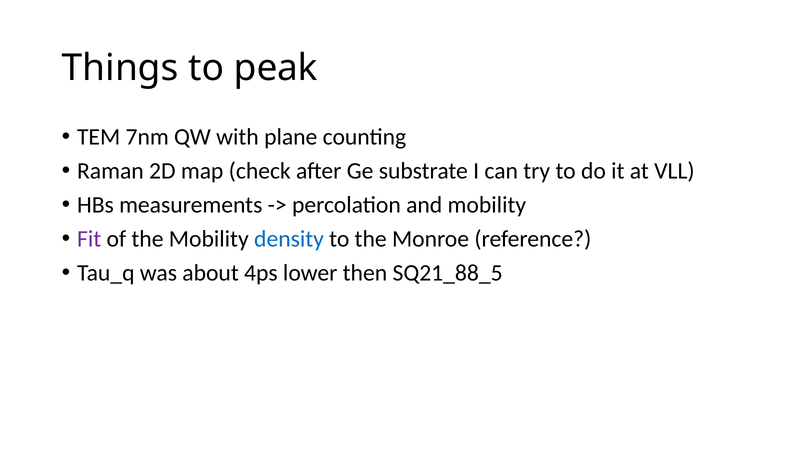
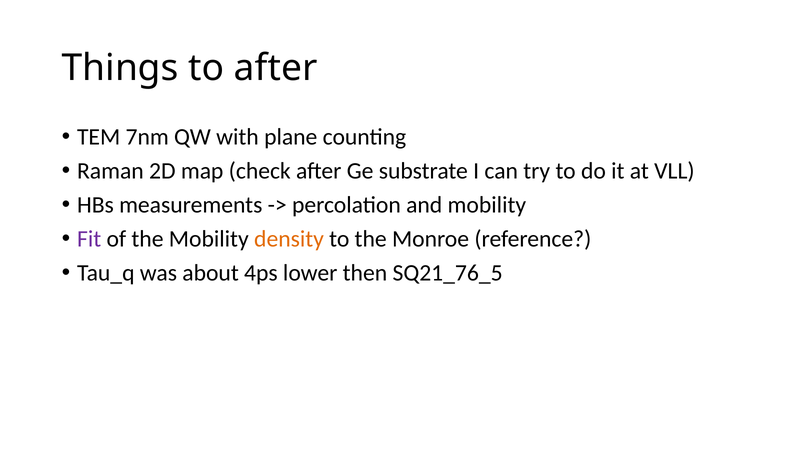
to peak: peak -> after
density colour: blue -> orange
SQ21_88_5: SQ21_88_5 -> SQ21_76_5
